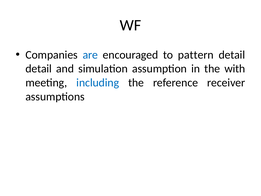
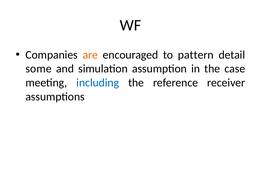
are colour: blue -> orange
detail at (39, 69): detail -> some
with: with -> case
